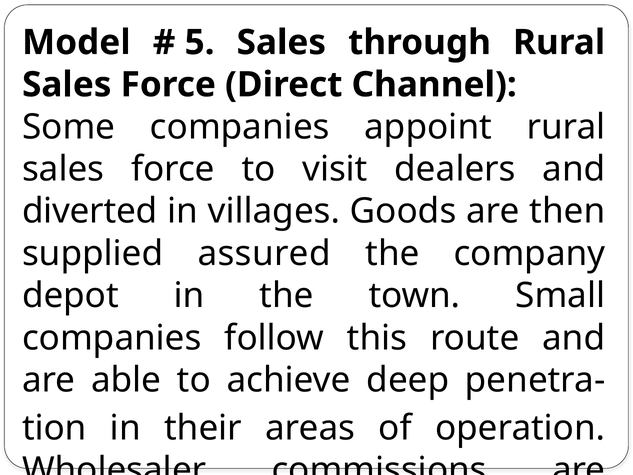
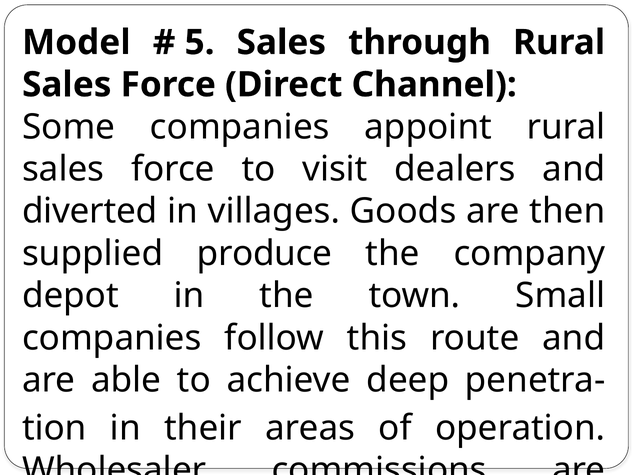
assured: assured -> produce
